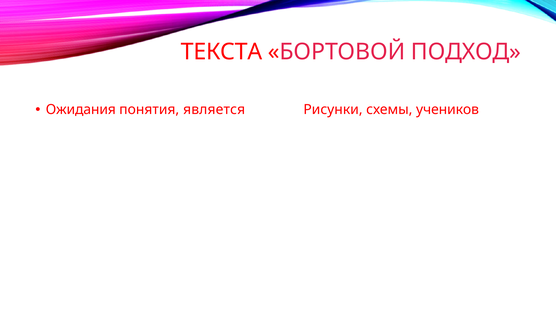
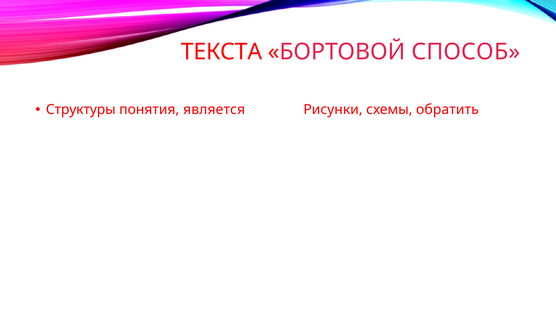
ПОДХОД: ПОДХОД -> СПОСОБ
Ожидания: Ожидания -> Структуры
учеников: учеников -> обратить
